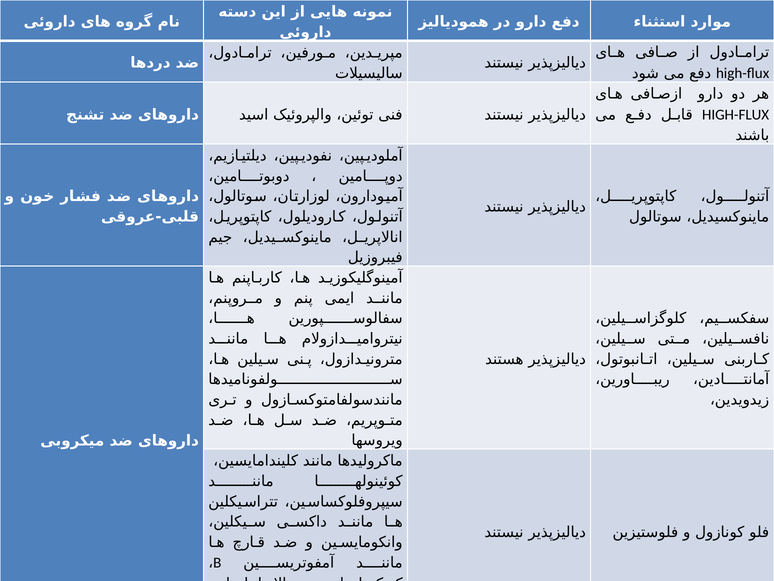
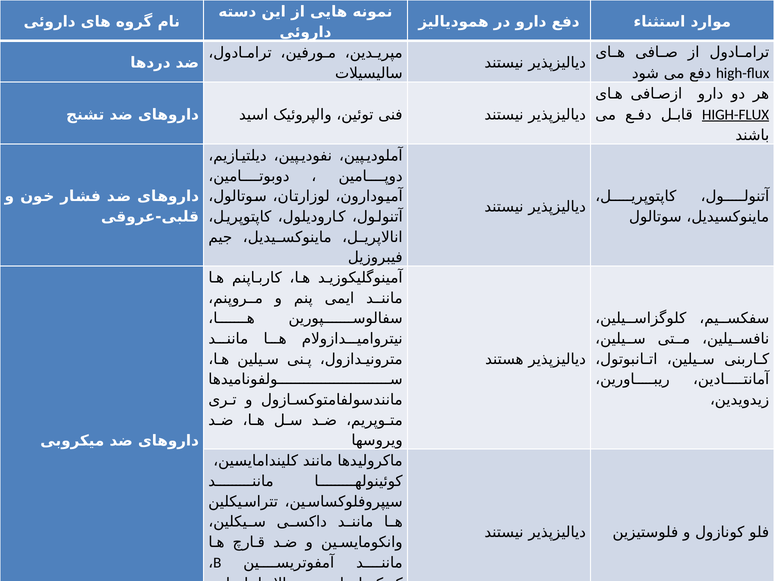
HIGH-FLUX at (736, 115) underline: none -> present
